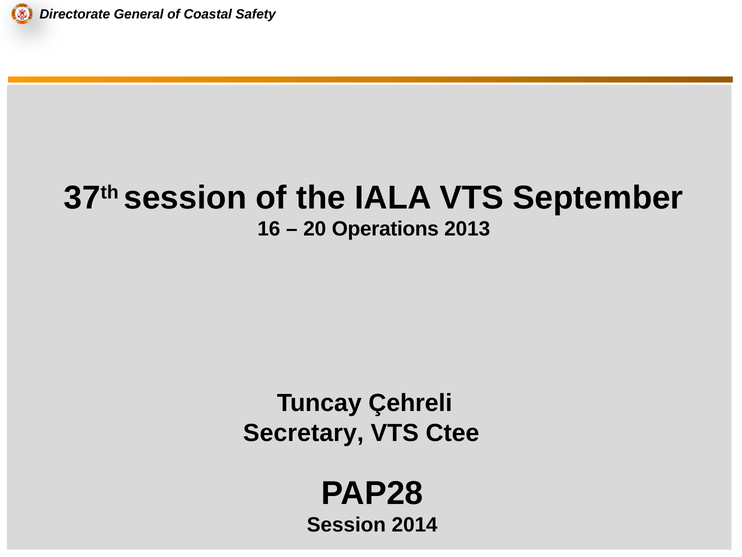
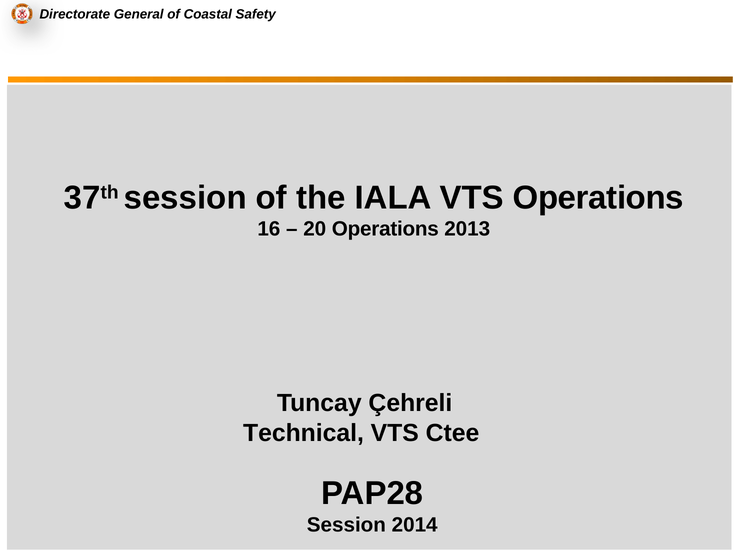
VTS September: September -> Operations
Secretary: Secretary -> Technical
